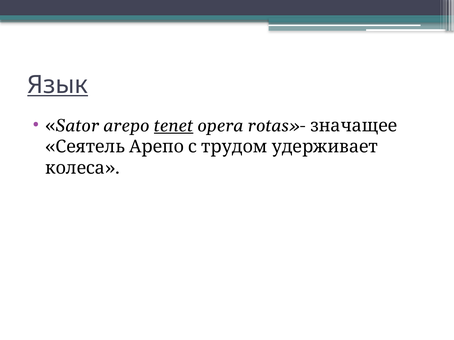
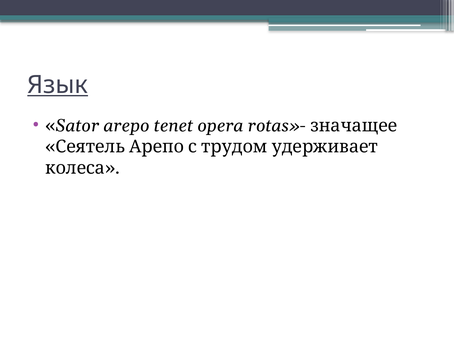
tenet underline: present -> none
